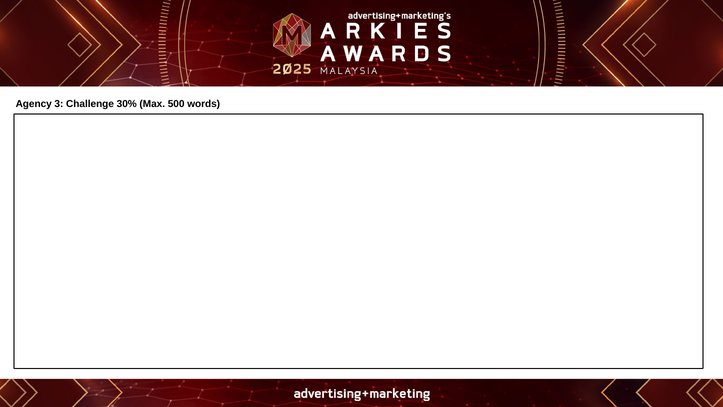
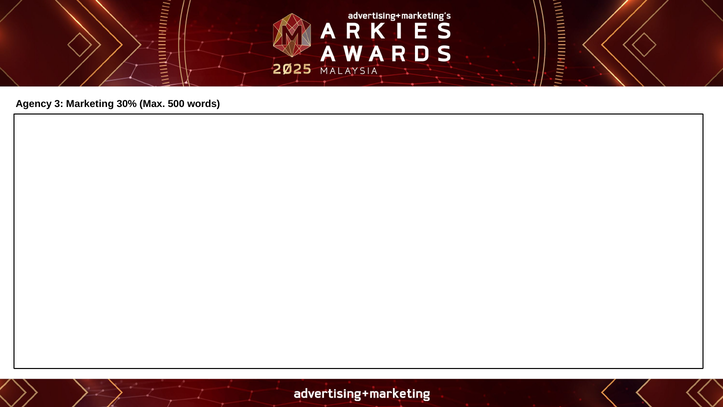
Challenge: Challenge -> Marketing
